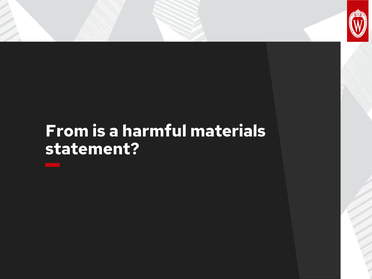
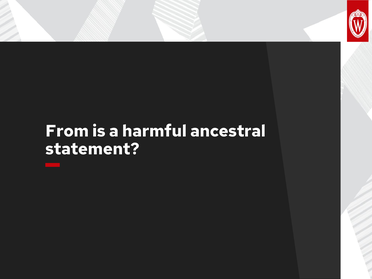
materials: materials -> ancestral
